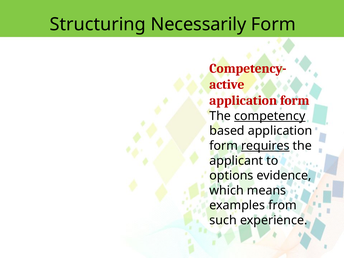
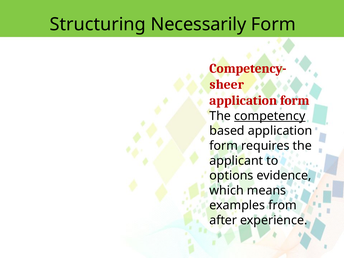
active: active -> sheer
requires underline: present -> none
such: such -> after
